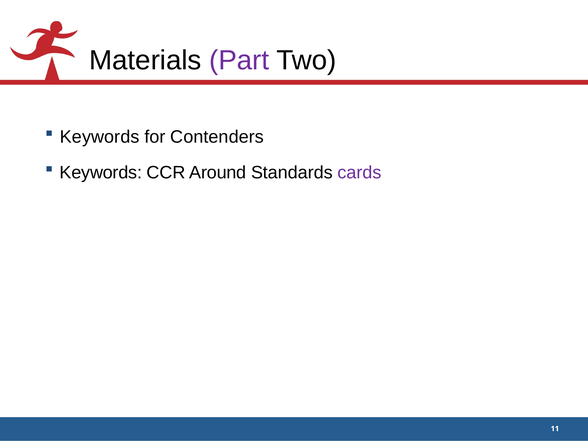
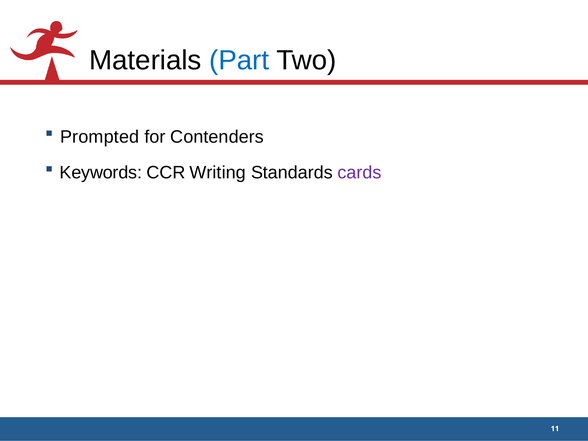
Part colour: purple -> blue
Keywords at (100, 137): Keywords -> Prompted
Around: Around -> Writing
